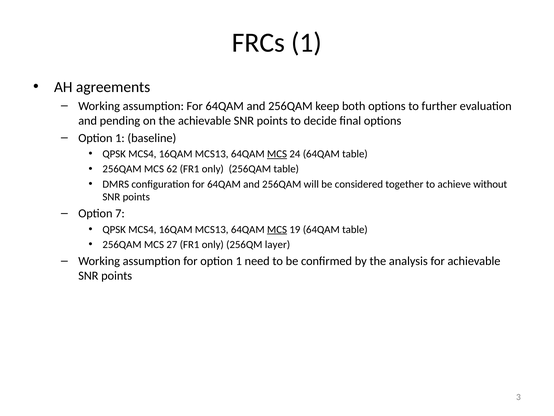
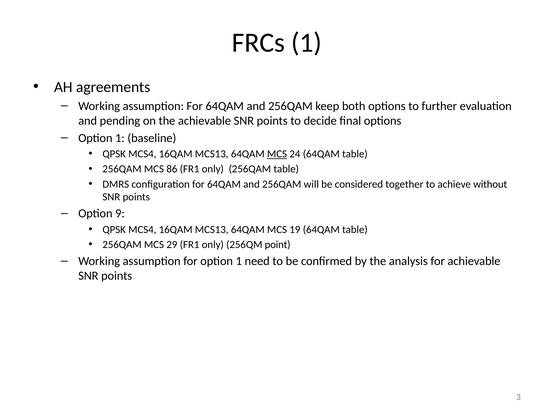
62: 62 -> 86
7: 7 -> 9
MCS at (277, 229) underline: present -> none
27: 27 -> 29
layer: layer -> point
